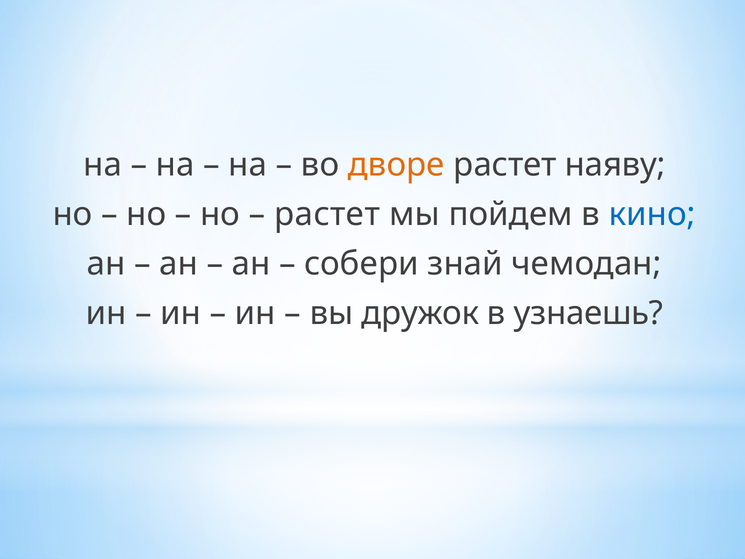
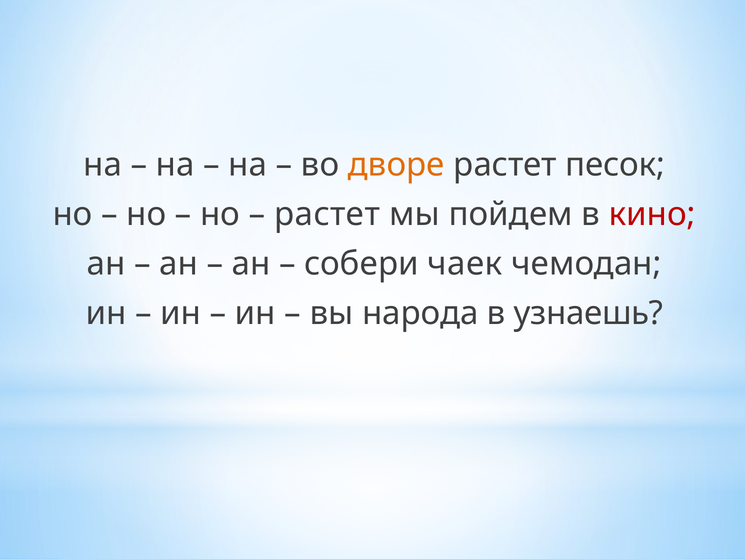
наяву: наяву -> песок
кино colour: blue -> red
знай: знай -> чаек
дружок: дружок -> народа
